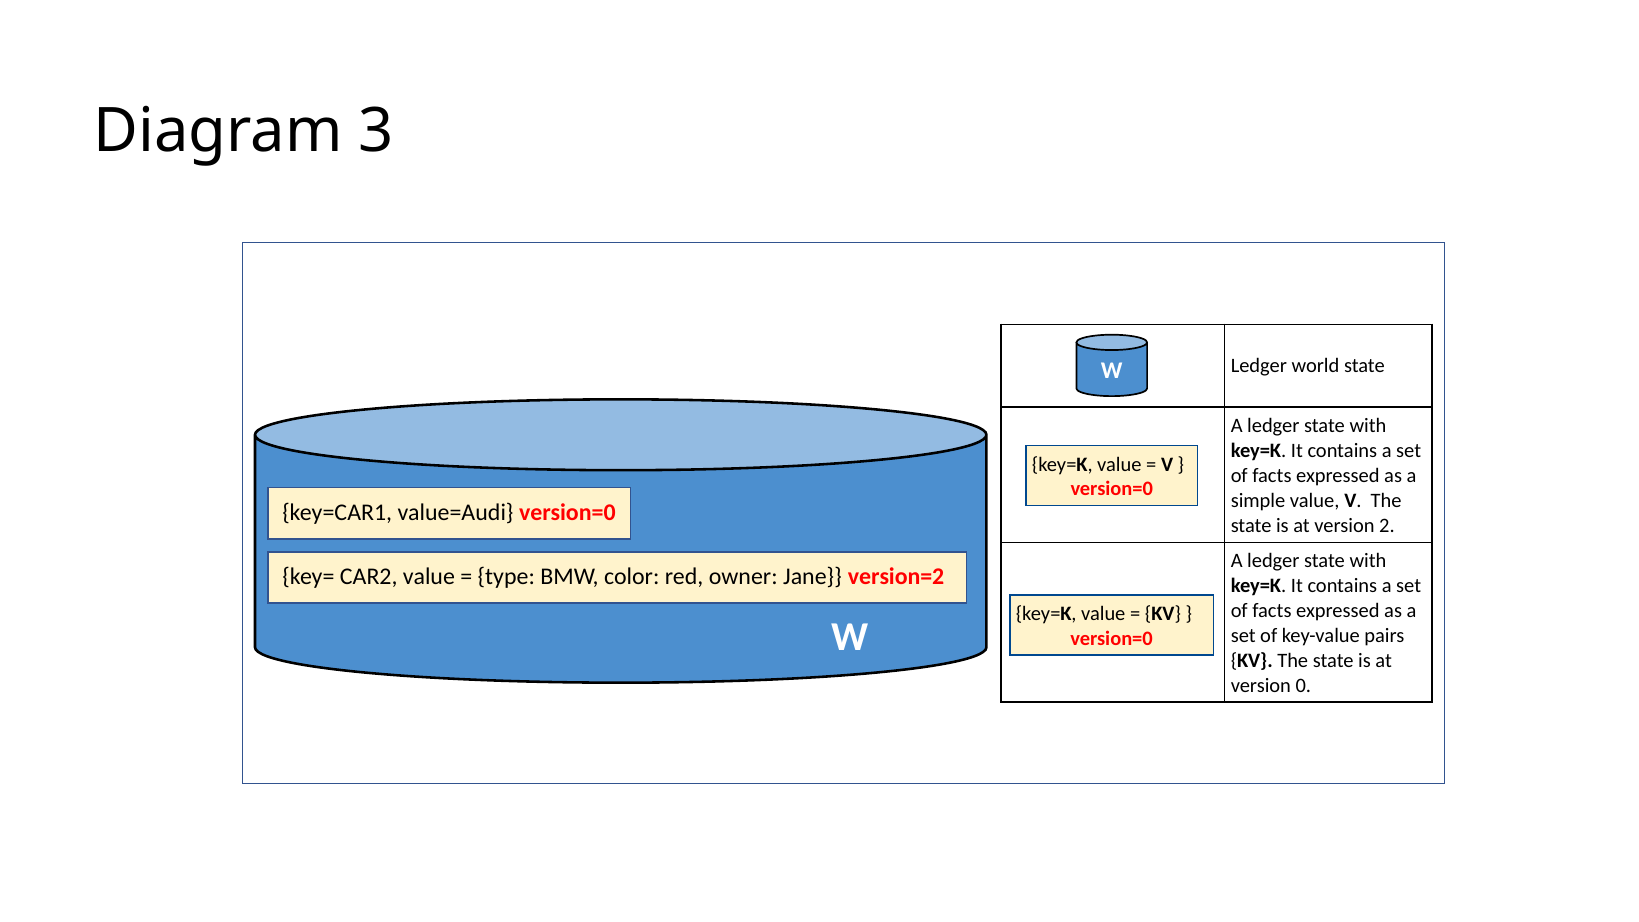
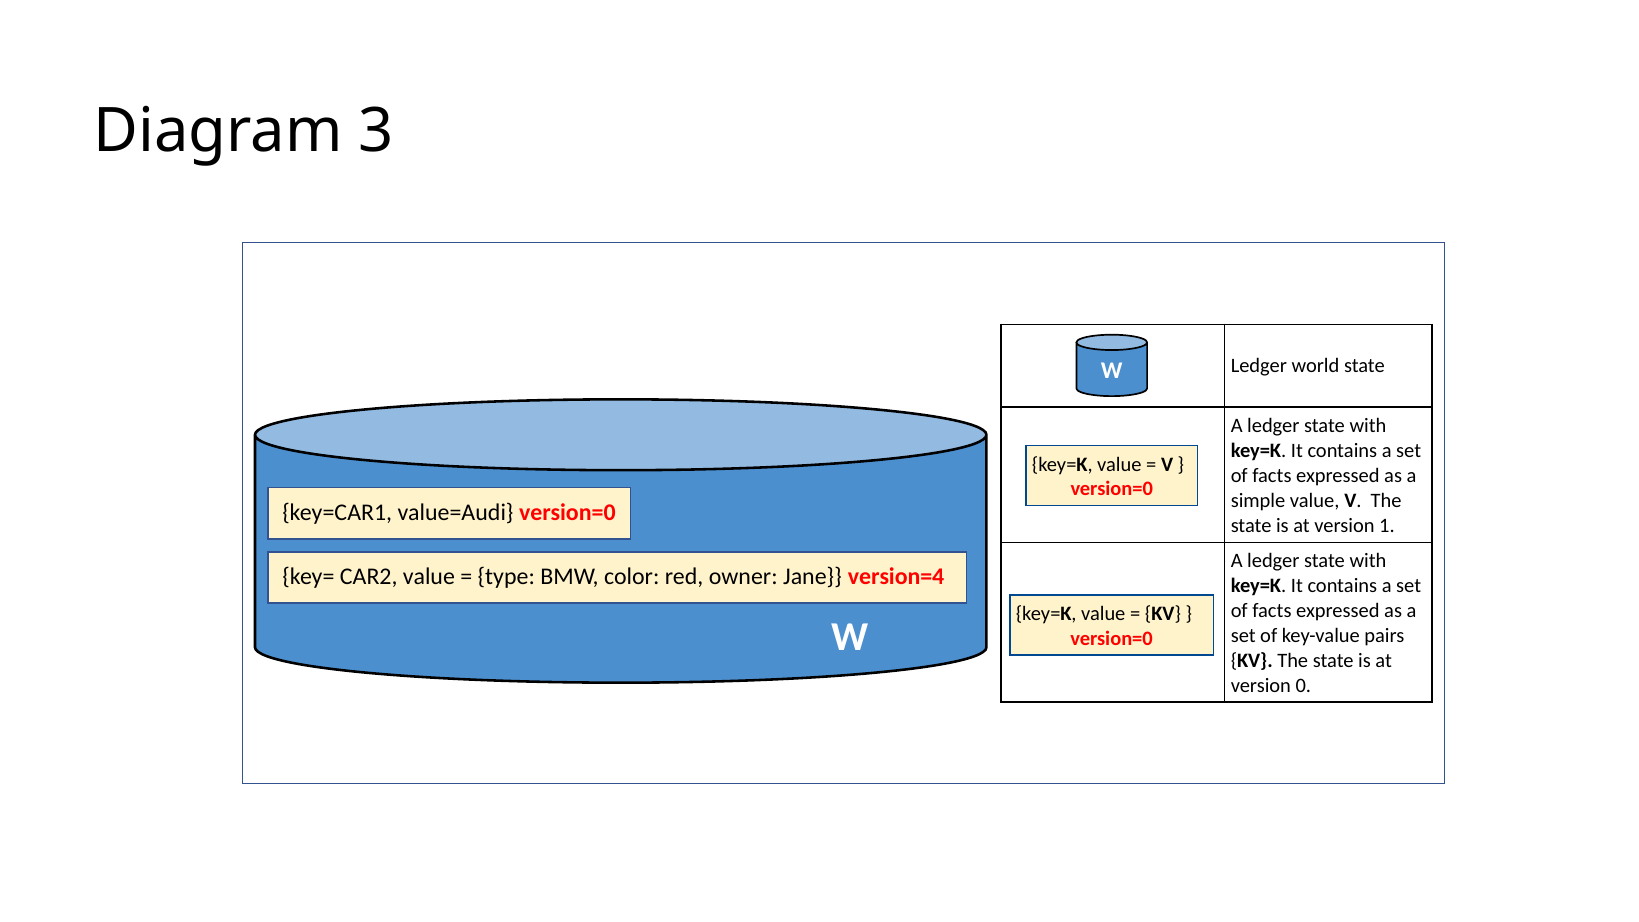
2: 2 -> 1
version=2: version=2 -> version=4
